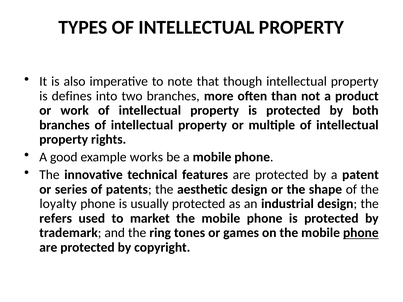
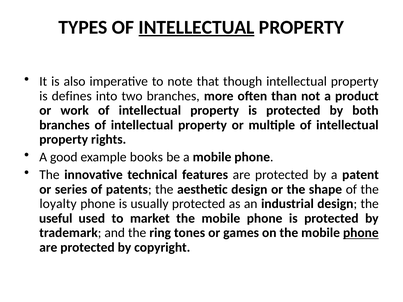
INTELLECTUAL at (197, 27) underline: none -> present
works: works -> books
refers: refers -> useful
